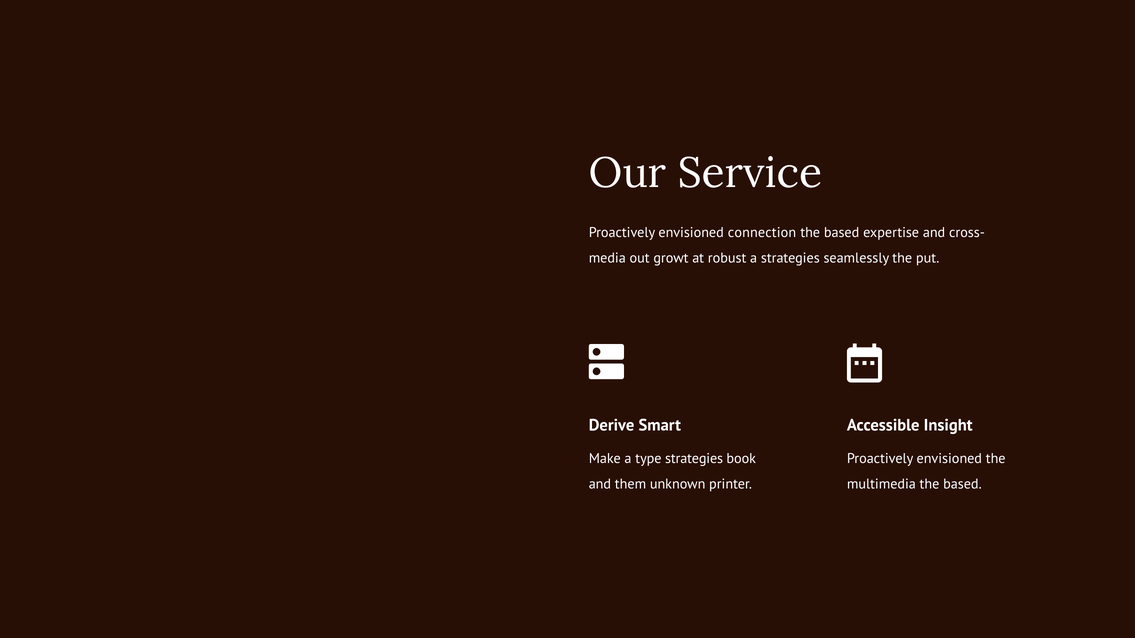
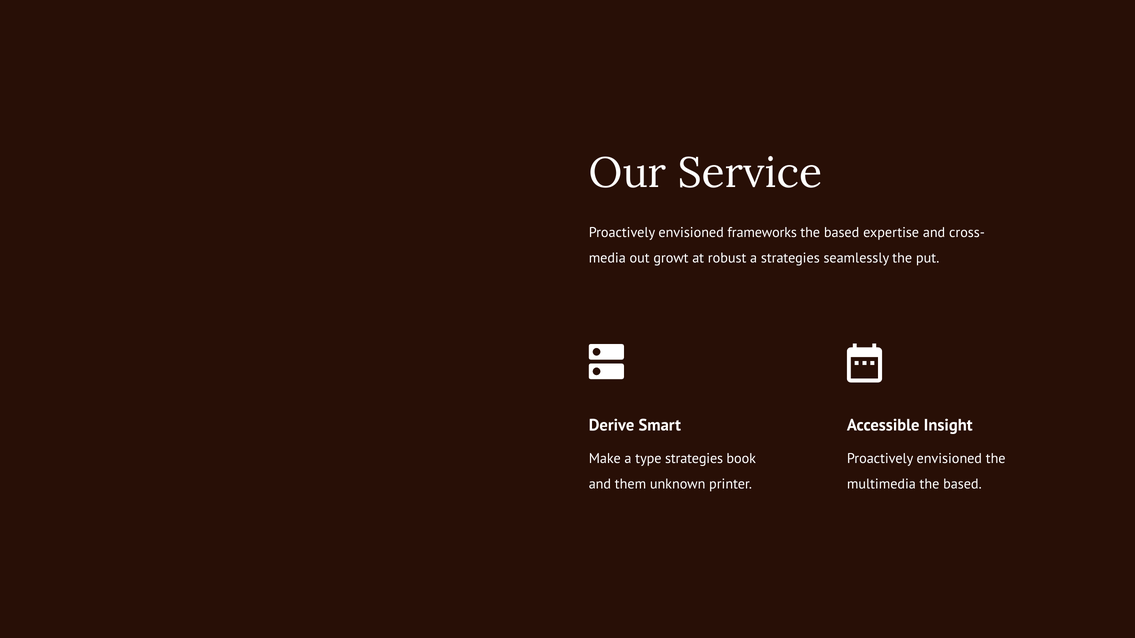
connection: connection -> frameworks
